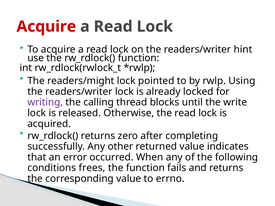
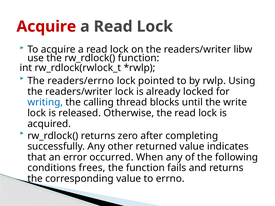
hint: hint -> libw
readers/might: readers/might -> readers/errno
writing colour: purple -> blue
